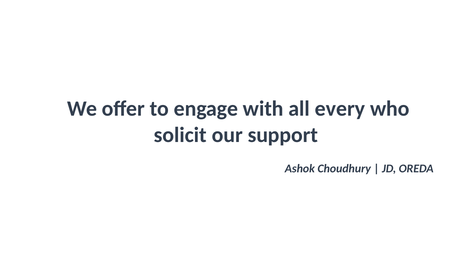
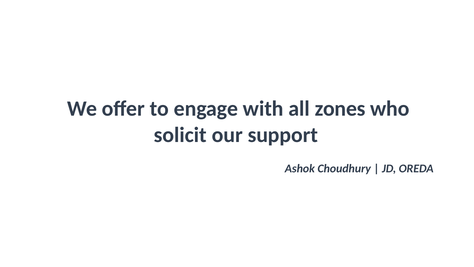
every: every -> zones
